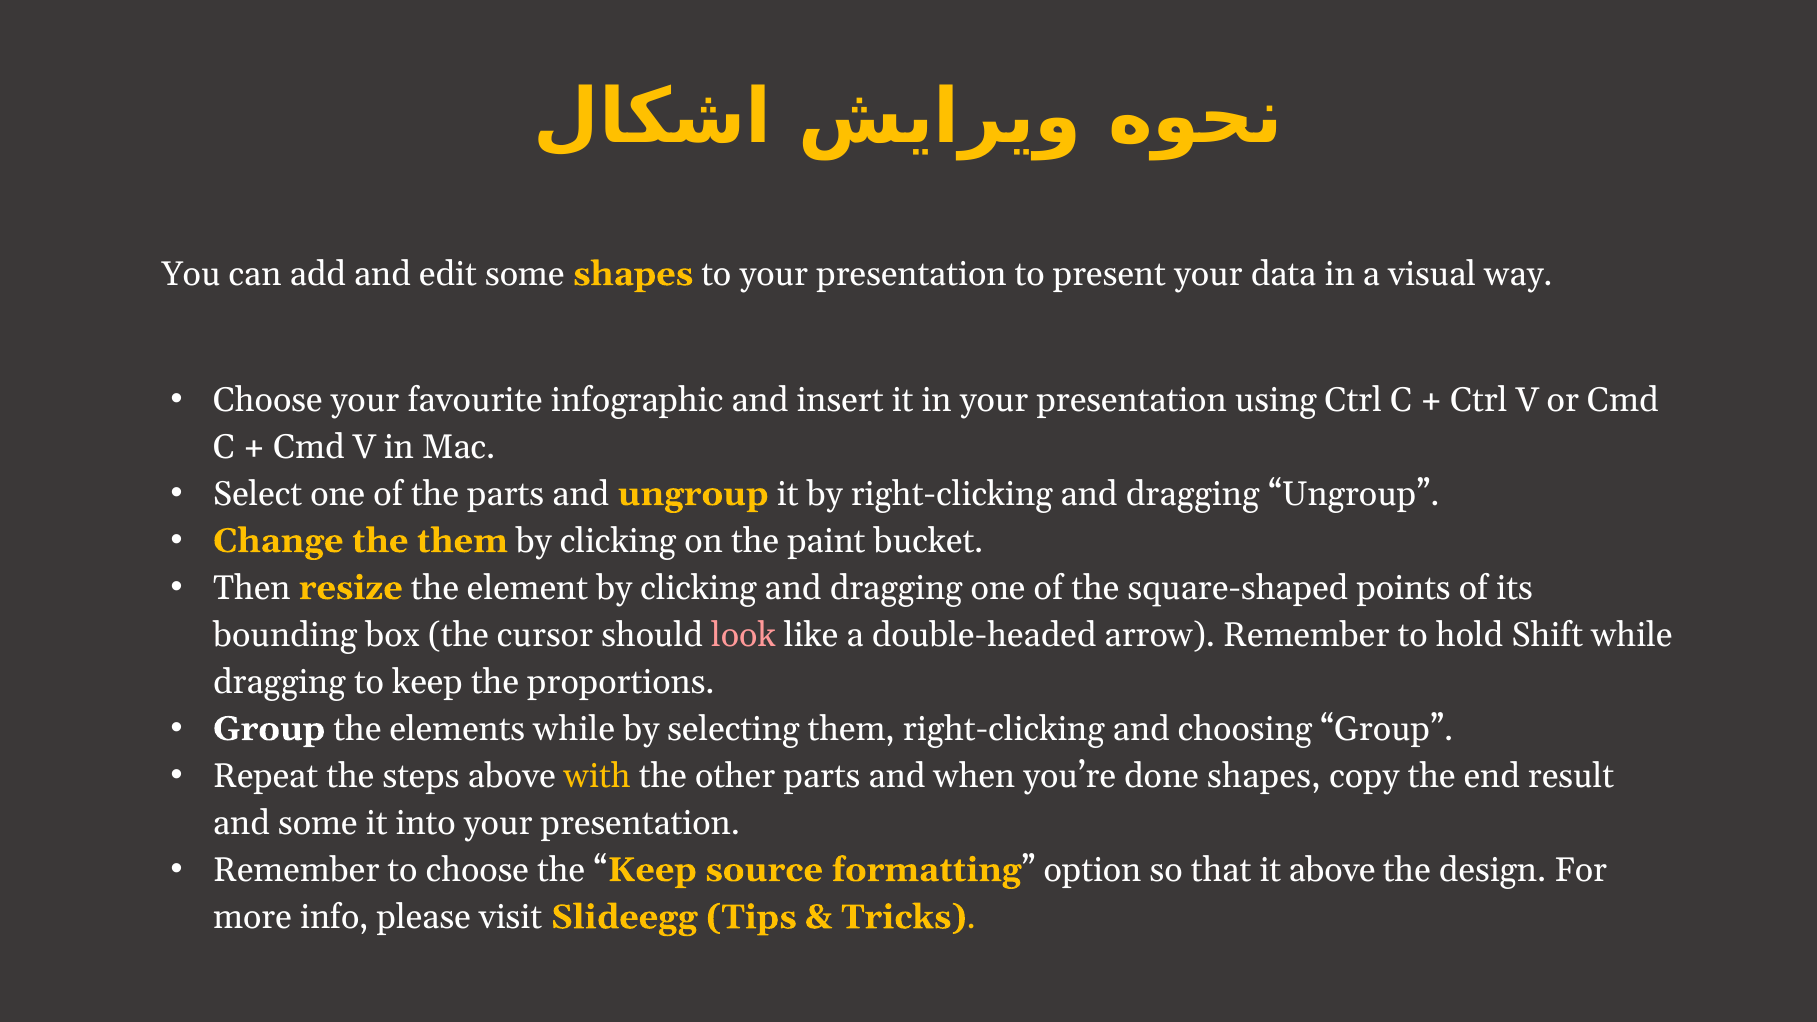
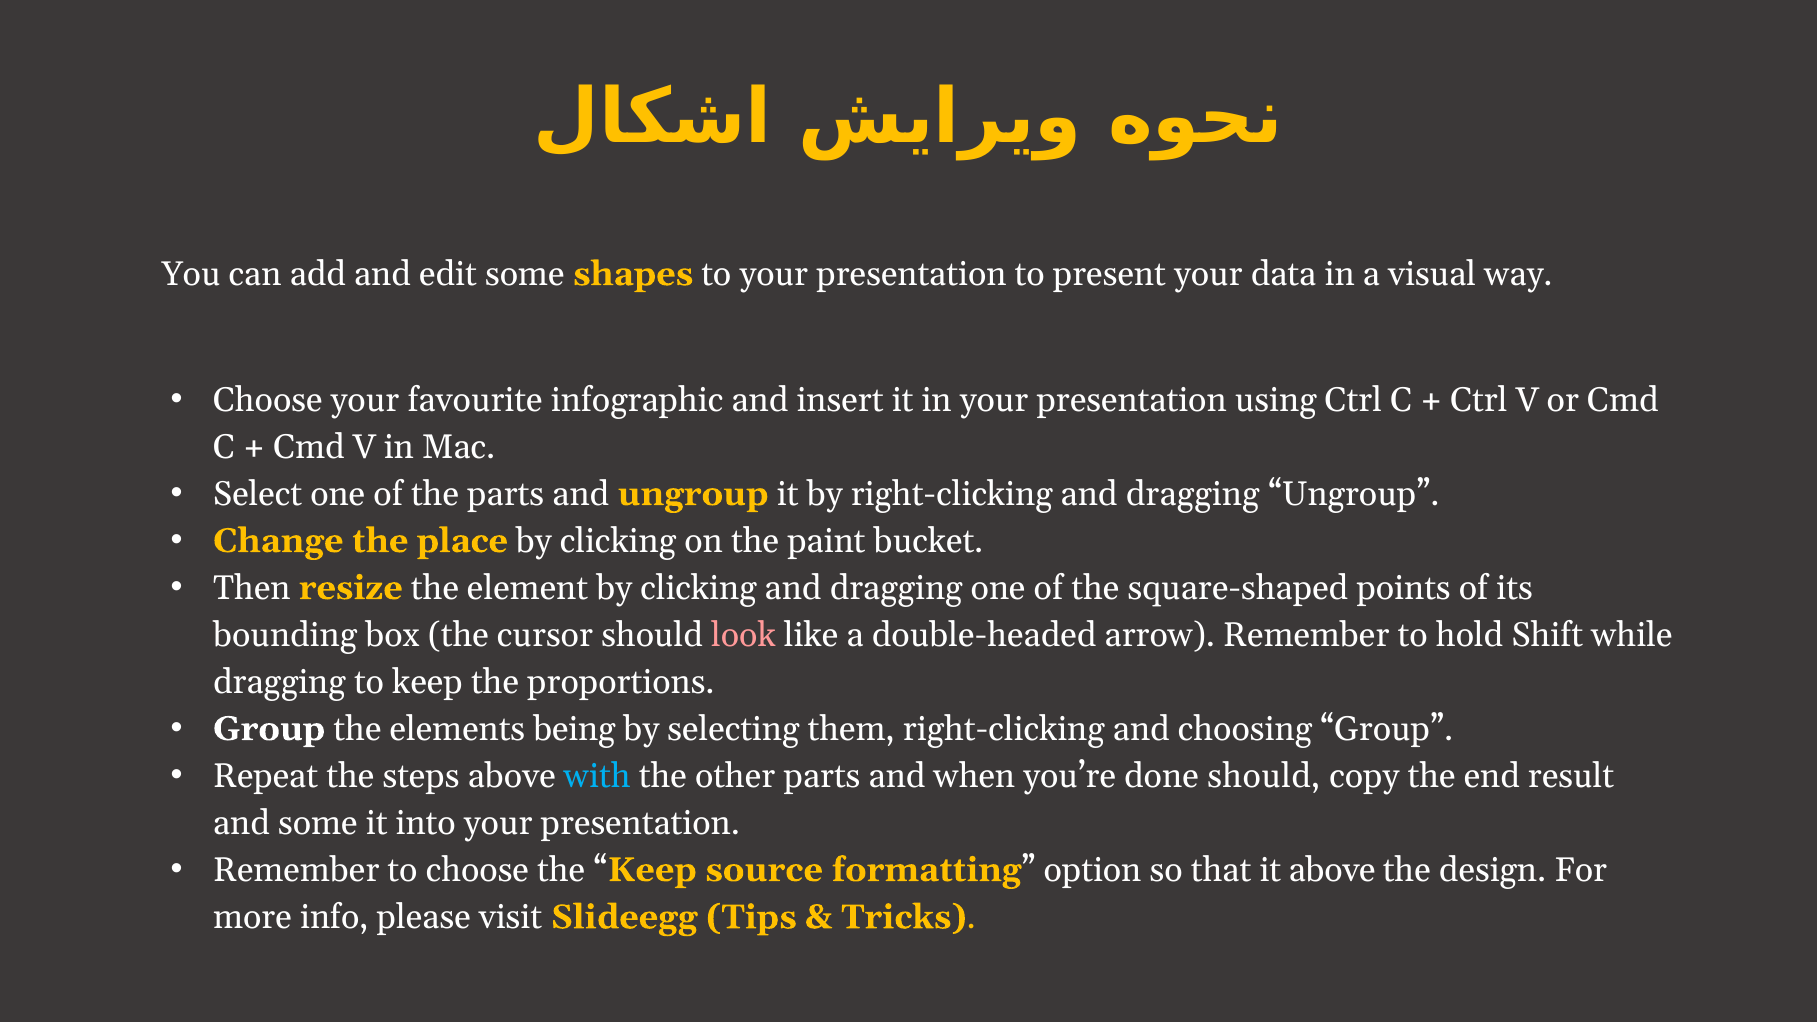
the them: them -> place
elements while: while -> being
with colour: yellow -> light blue
done shapes: shapes -> should
